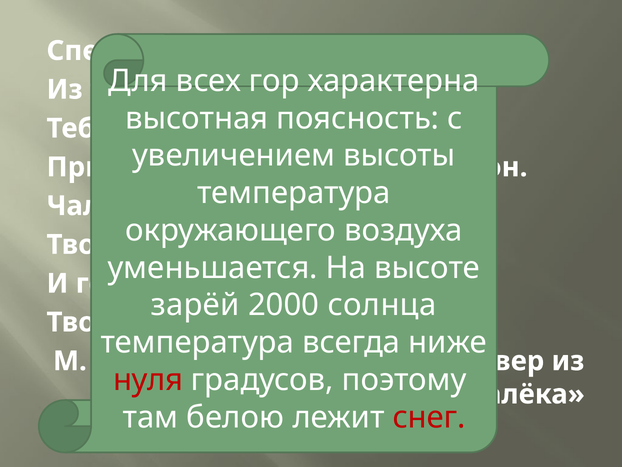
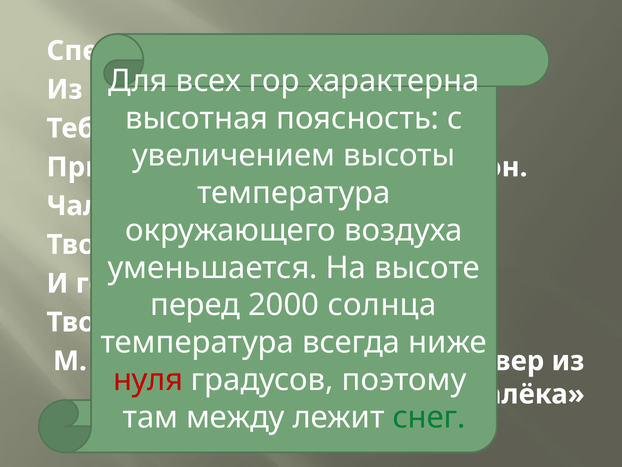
зарёй: зарёй -> перед
там белою: белою -> между
снег colour: red -> green
